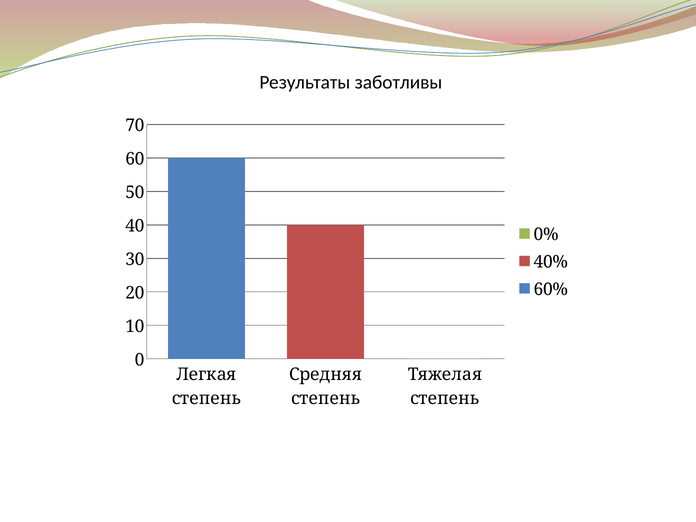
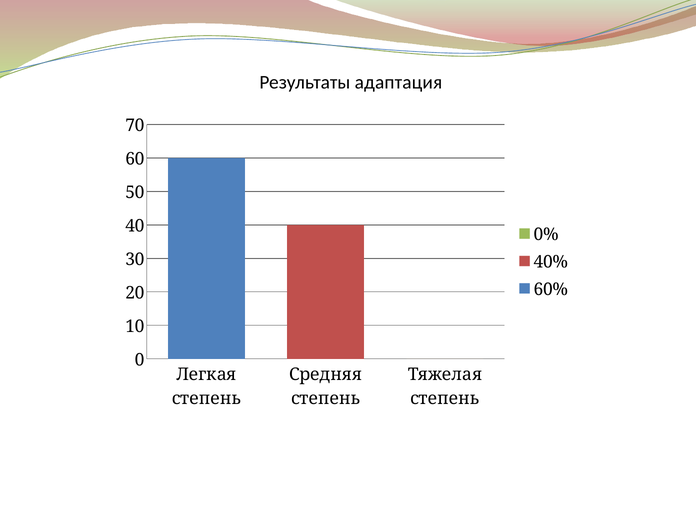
заботливы: заботливы -> адаптация
